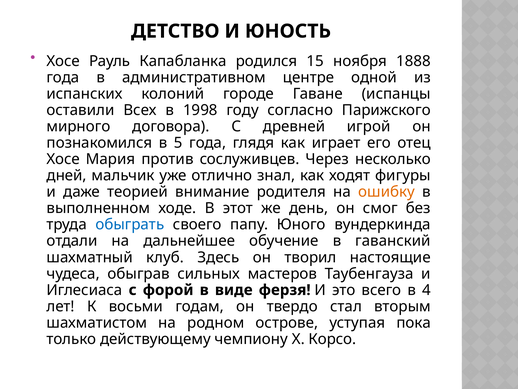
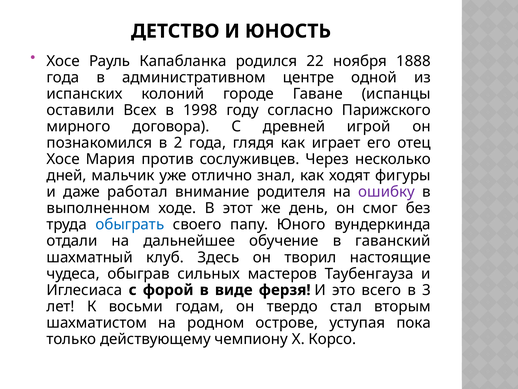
15: 15 -> 22
5: 5 -> 2
теорией: теорией -> работал
ошибку colour: orange -> purple
4: 4 -> 3
